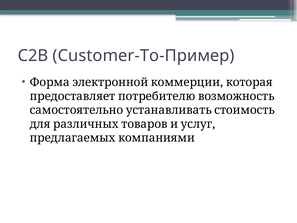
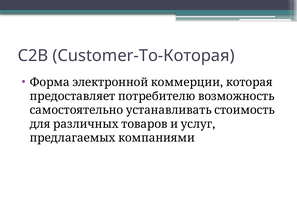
Customer-To-Пример: Customer-To-Пример -> Customer-To-Которая
